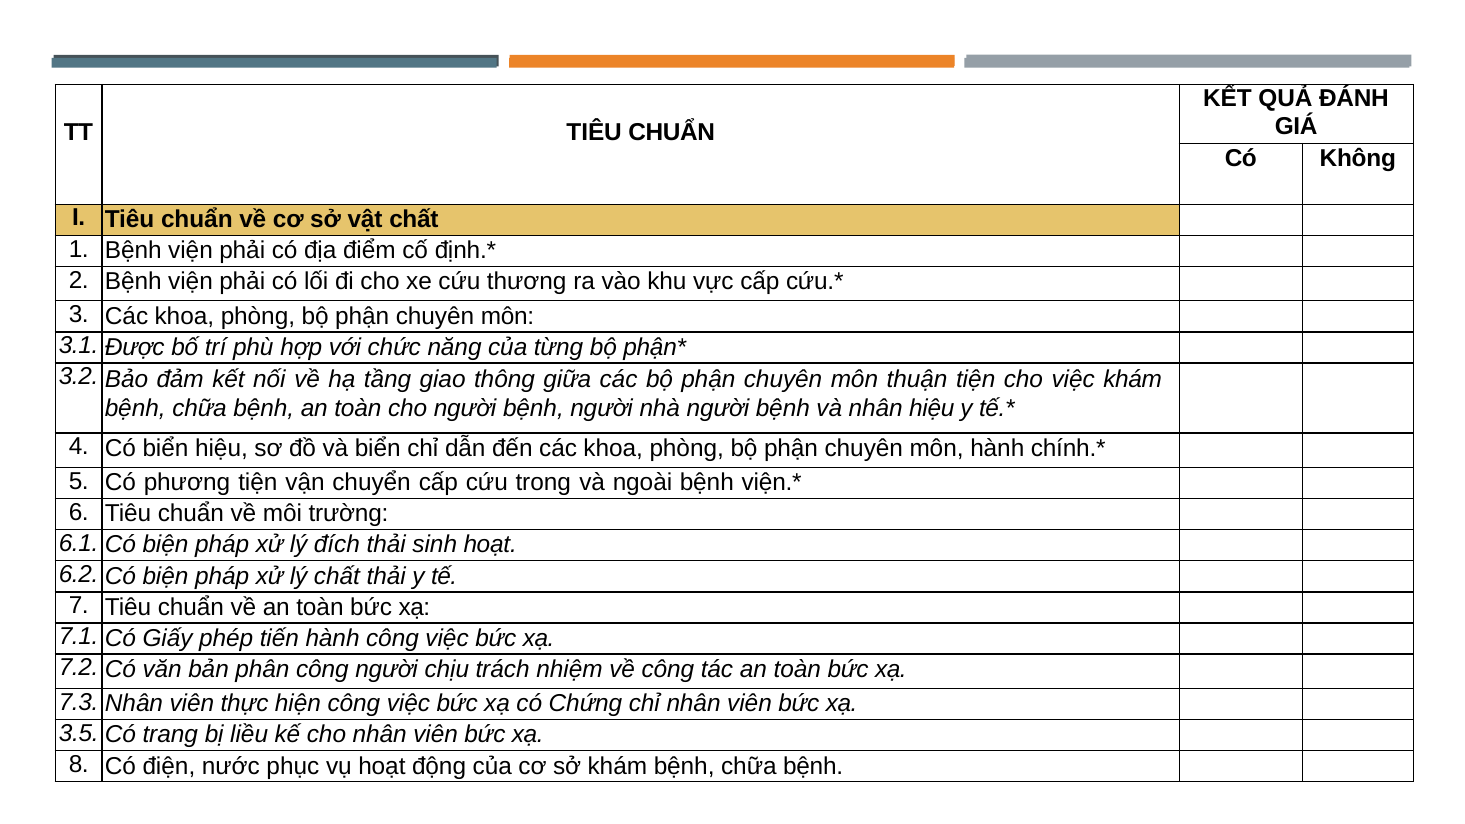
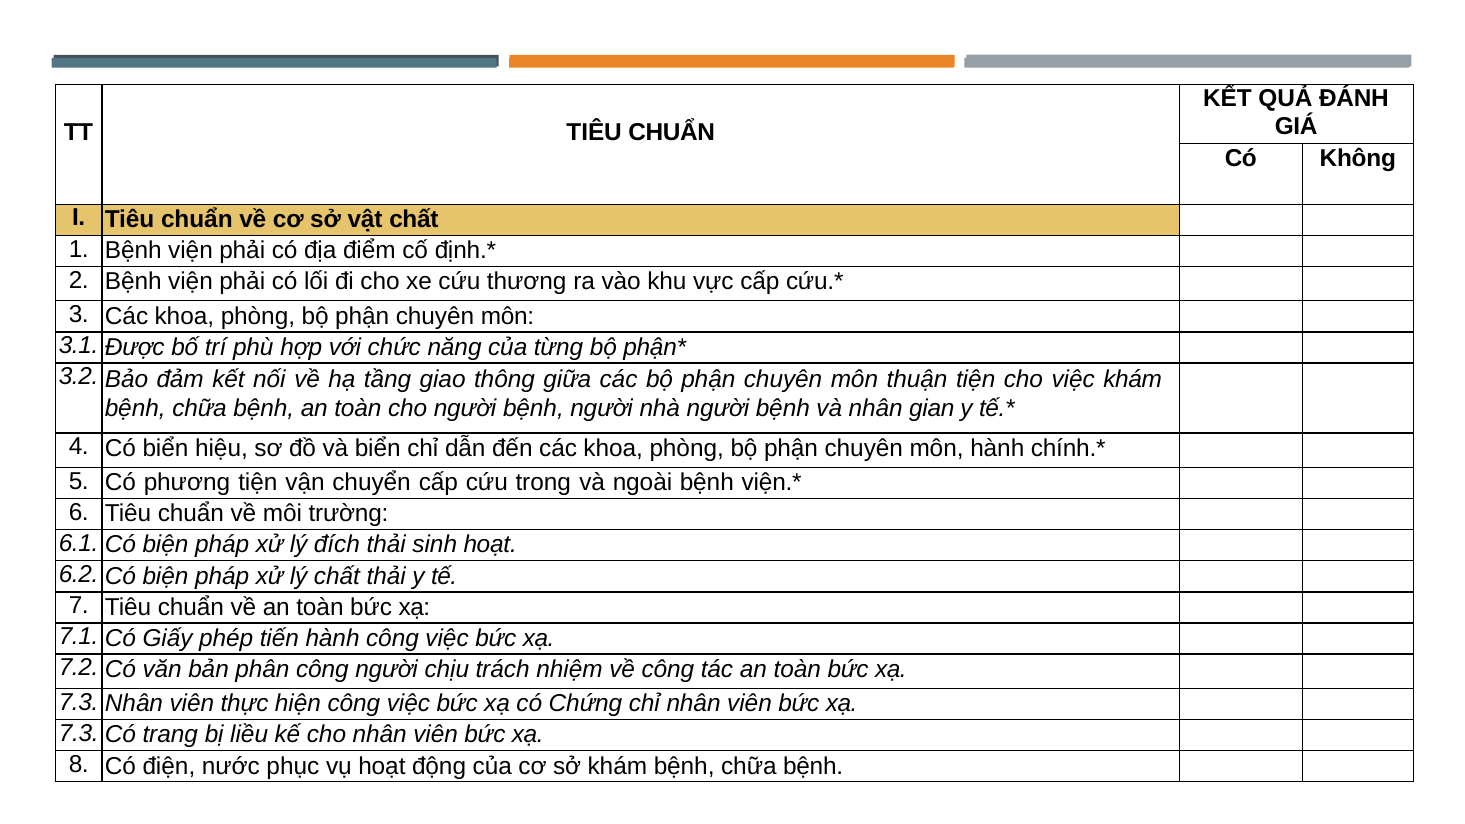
nhân hiệu: hiệu -> gian
3.5 at (79, 733): 3.5 -> 7.3
